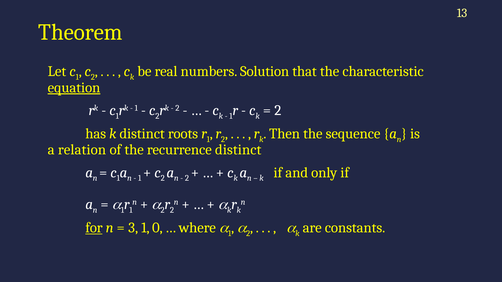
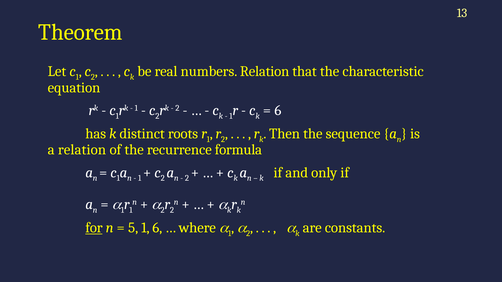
numbers Solution: Solution -> Relation
equation underline: present -> none
2 at (278, 110): 2 -> 6
recurrence distinct: distinct -> formula
3: 3 -> 5
1 0: 0 -> 6
